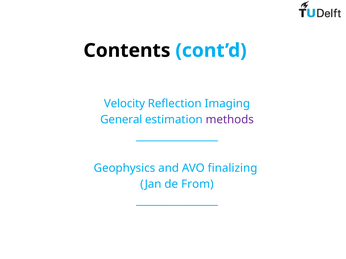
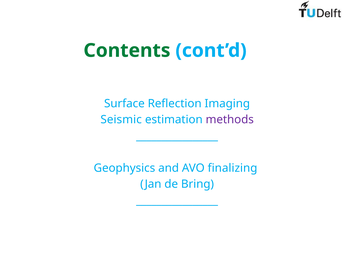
Contents colour: black -> green
Velocity: Velocity -> Surface
General: General -> Seismic
From: From -> Bring
